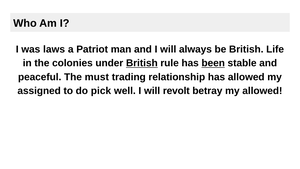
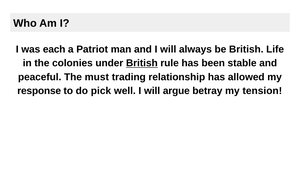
laws: laws -> each
been underline: present -> none
assigned: assigned -> response
revolt: revolt -> argue
my allowed: allowed -> tension
